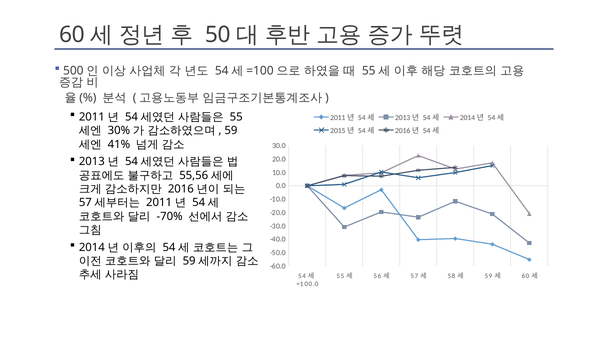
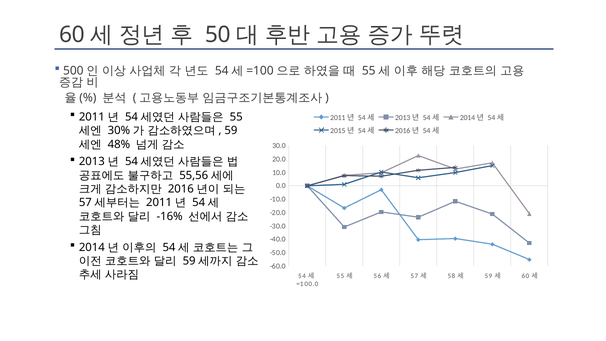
41%: 41% -> 48%
-70%: -70% -> -16%
